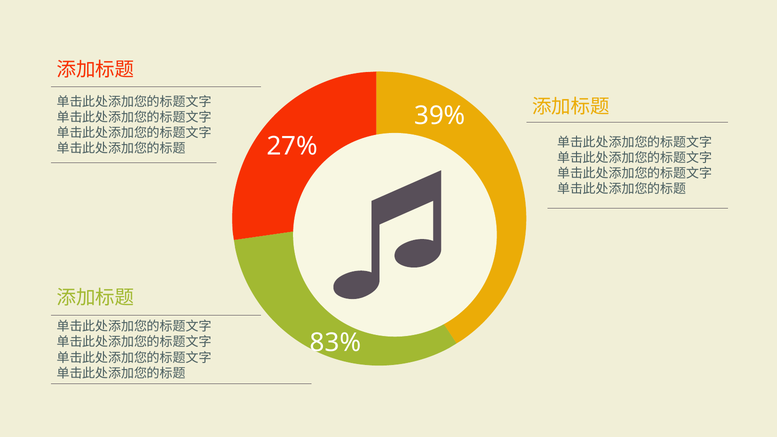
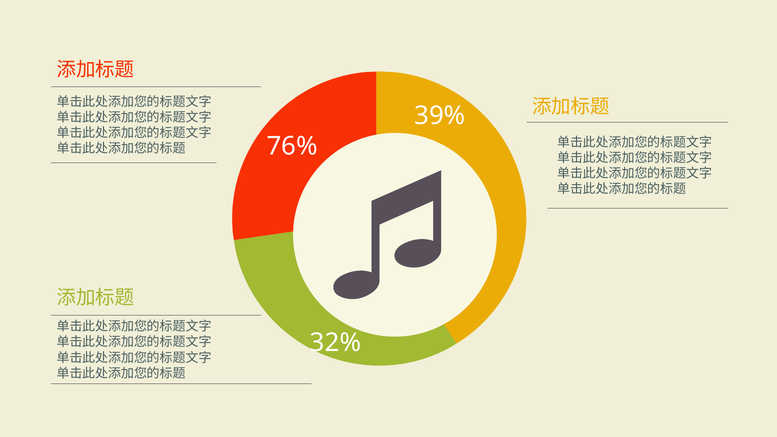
27%: 27% -> 76%
83%: 83% -> 32%
